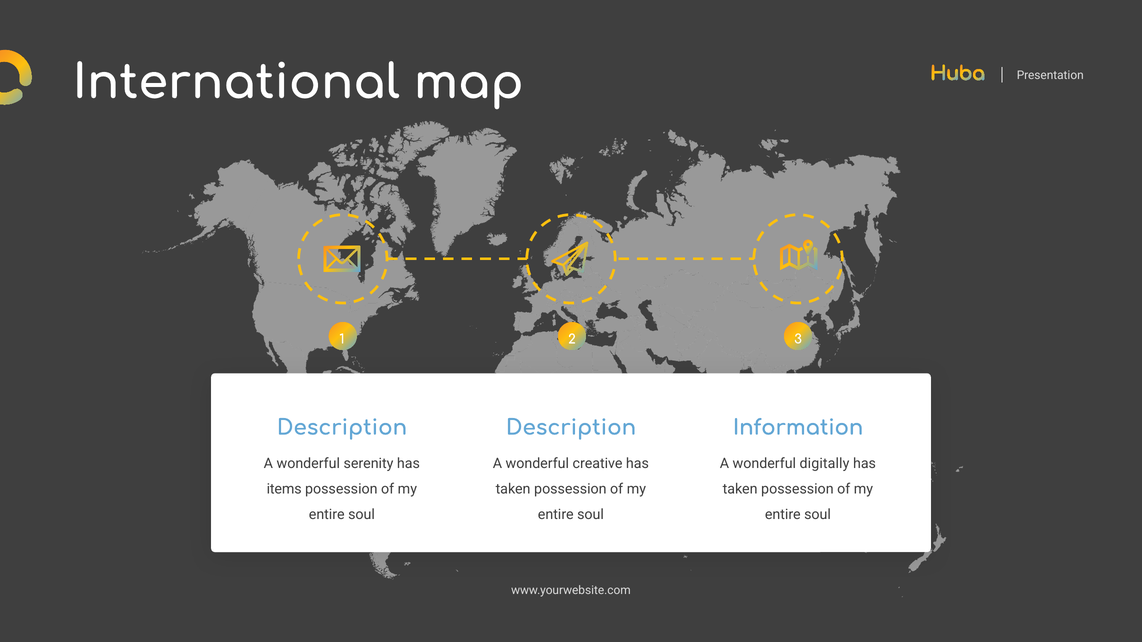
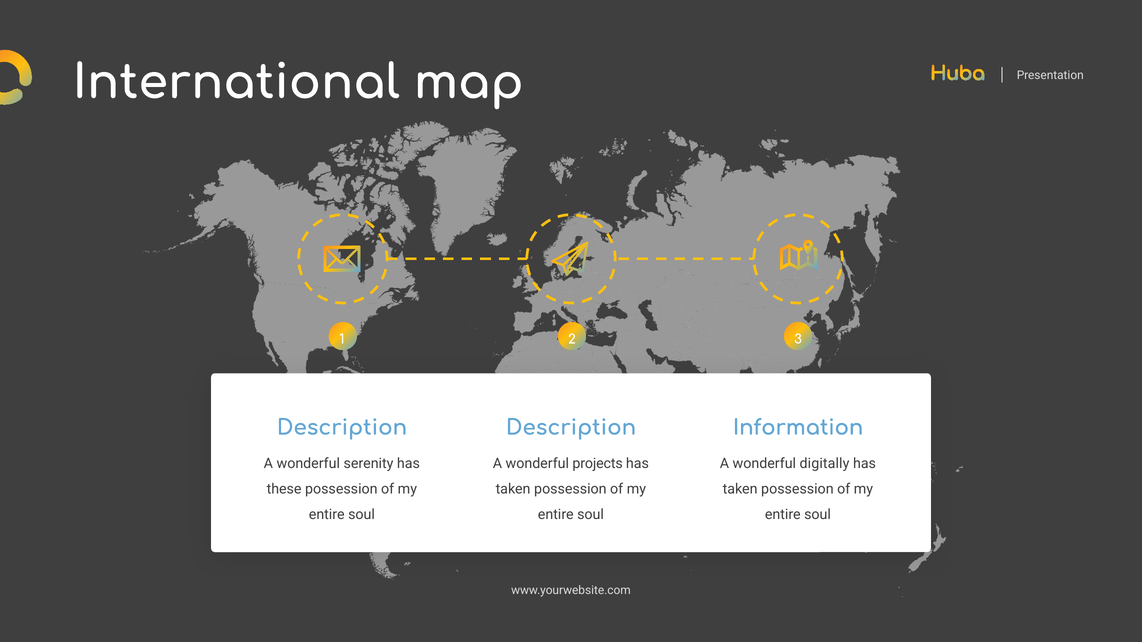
creative: creative -> projects
items: items -> these
